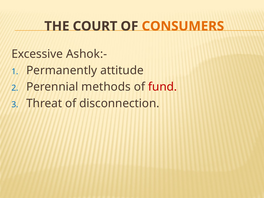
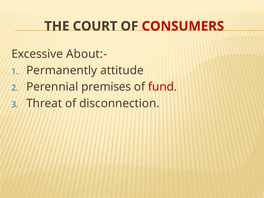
CONSUMERS colour: orange -> red
Ashok:-: Ashok:- -> About:-
methods: methods -> premises
